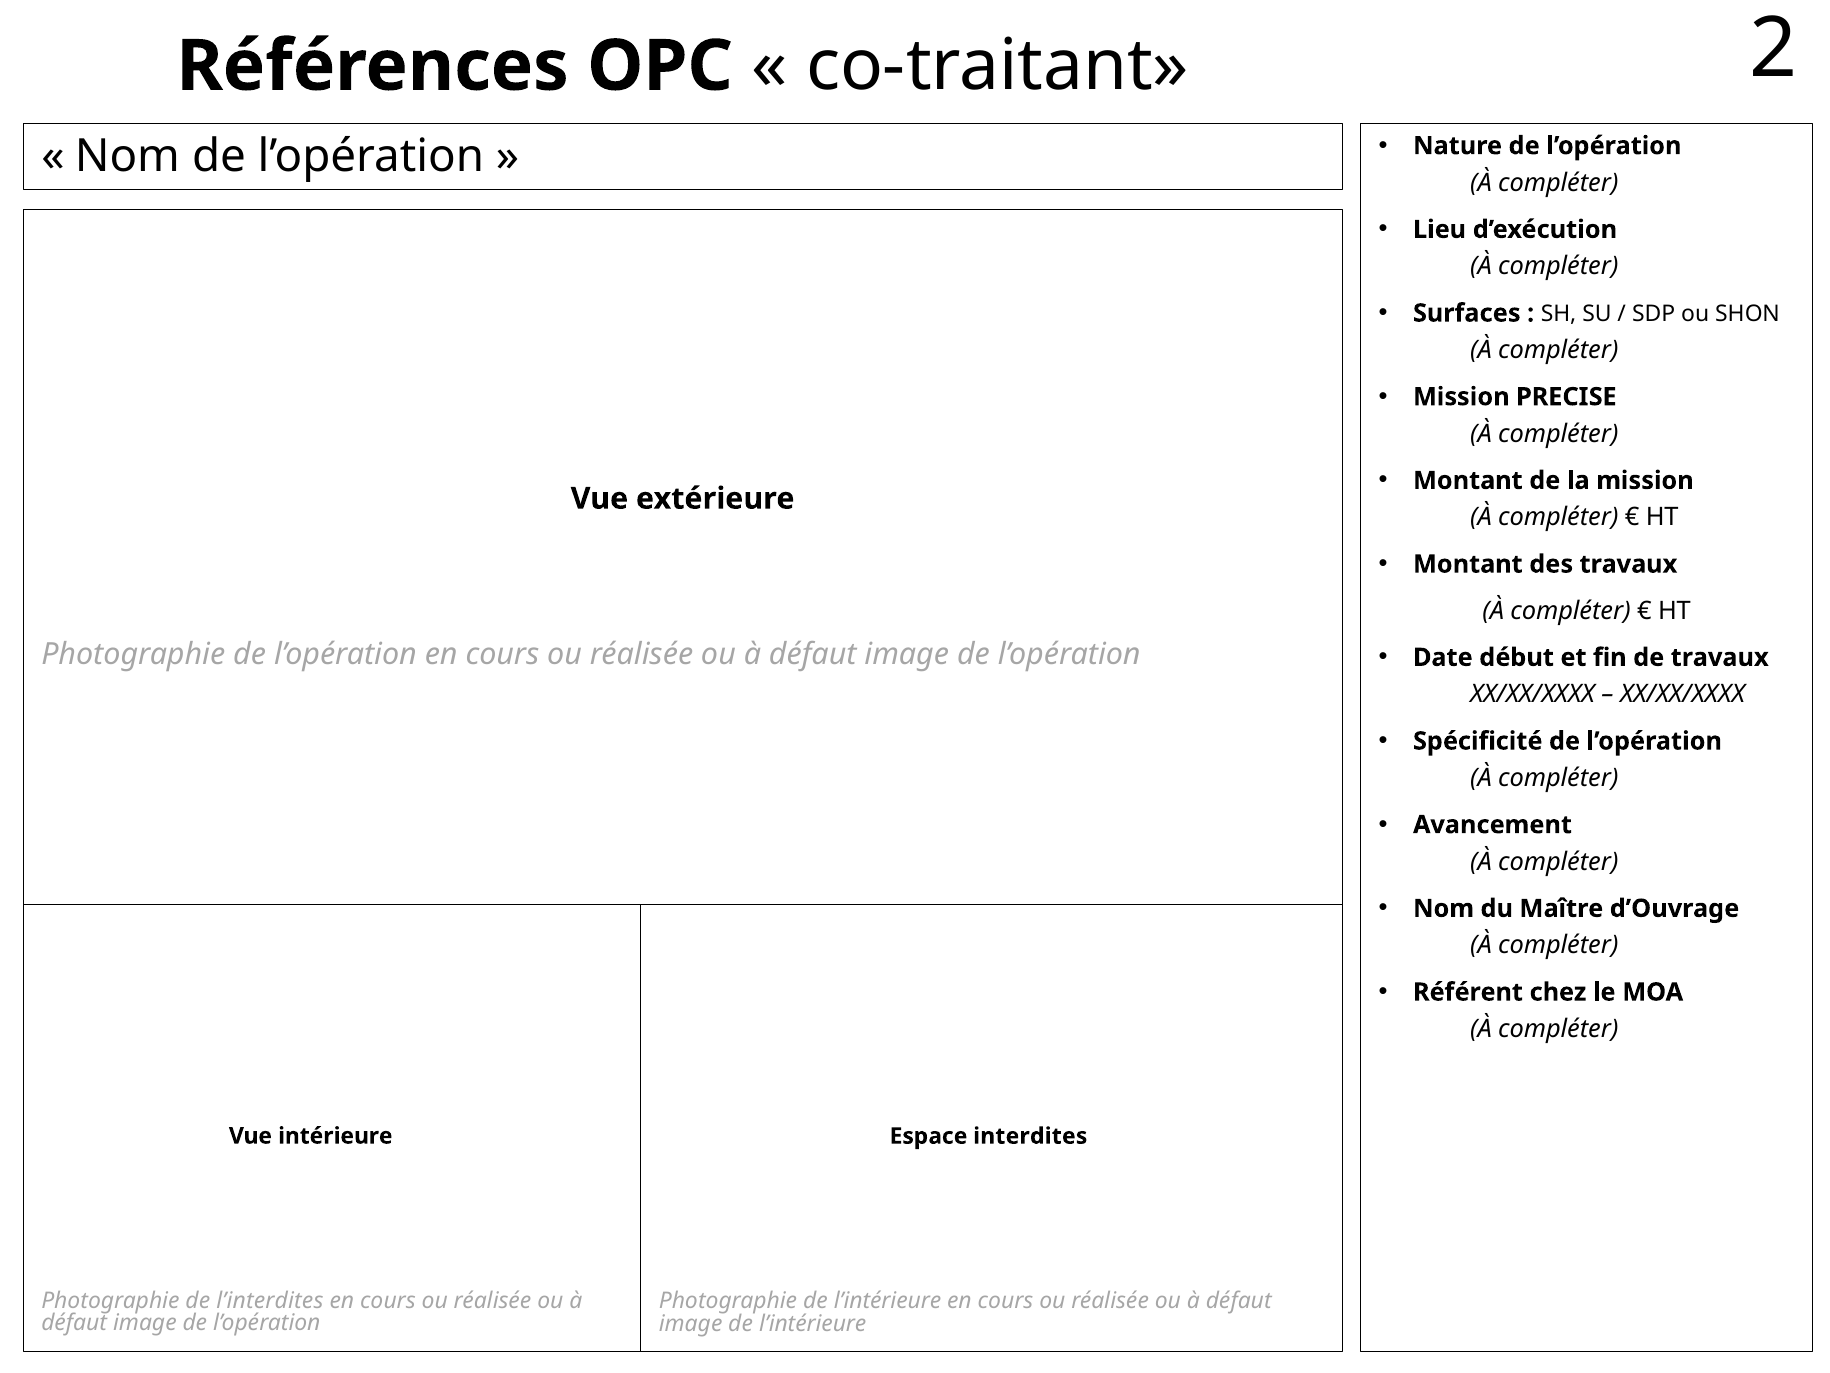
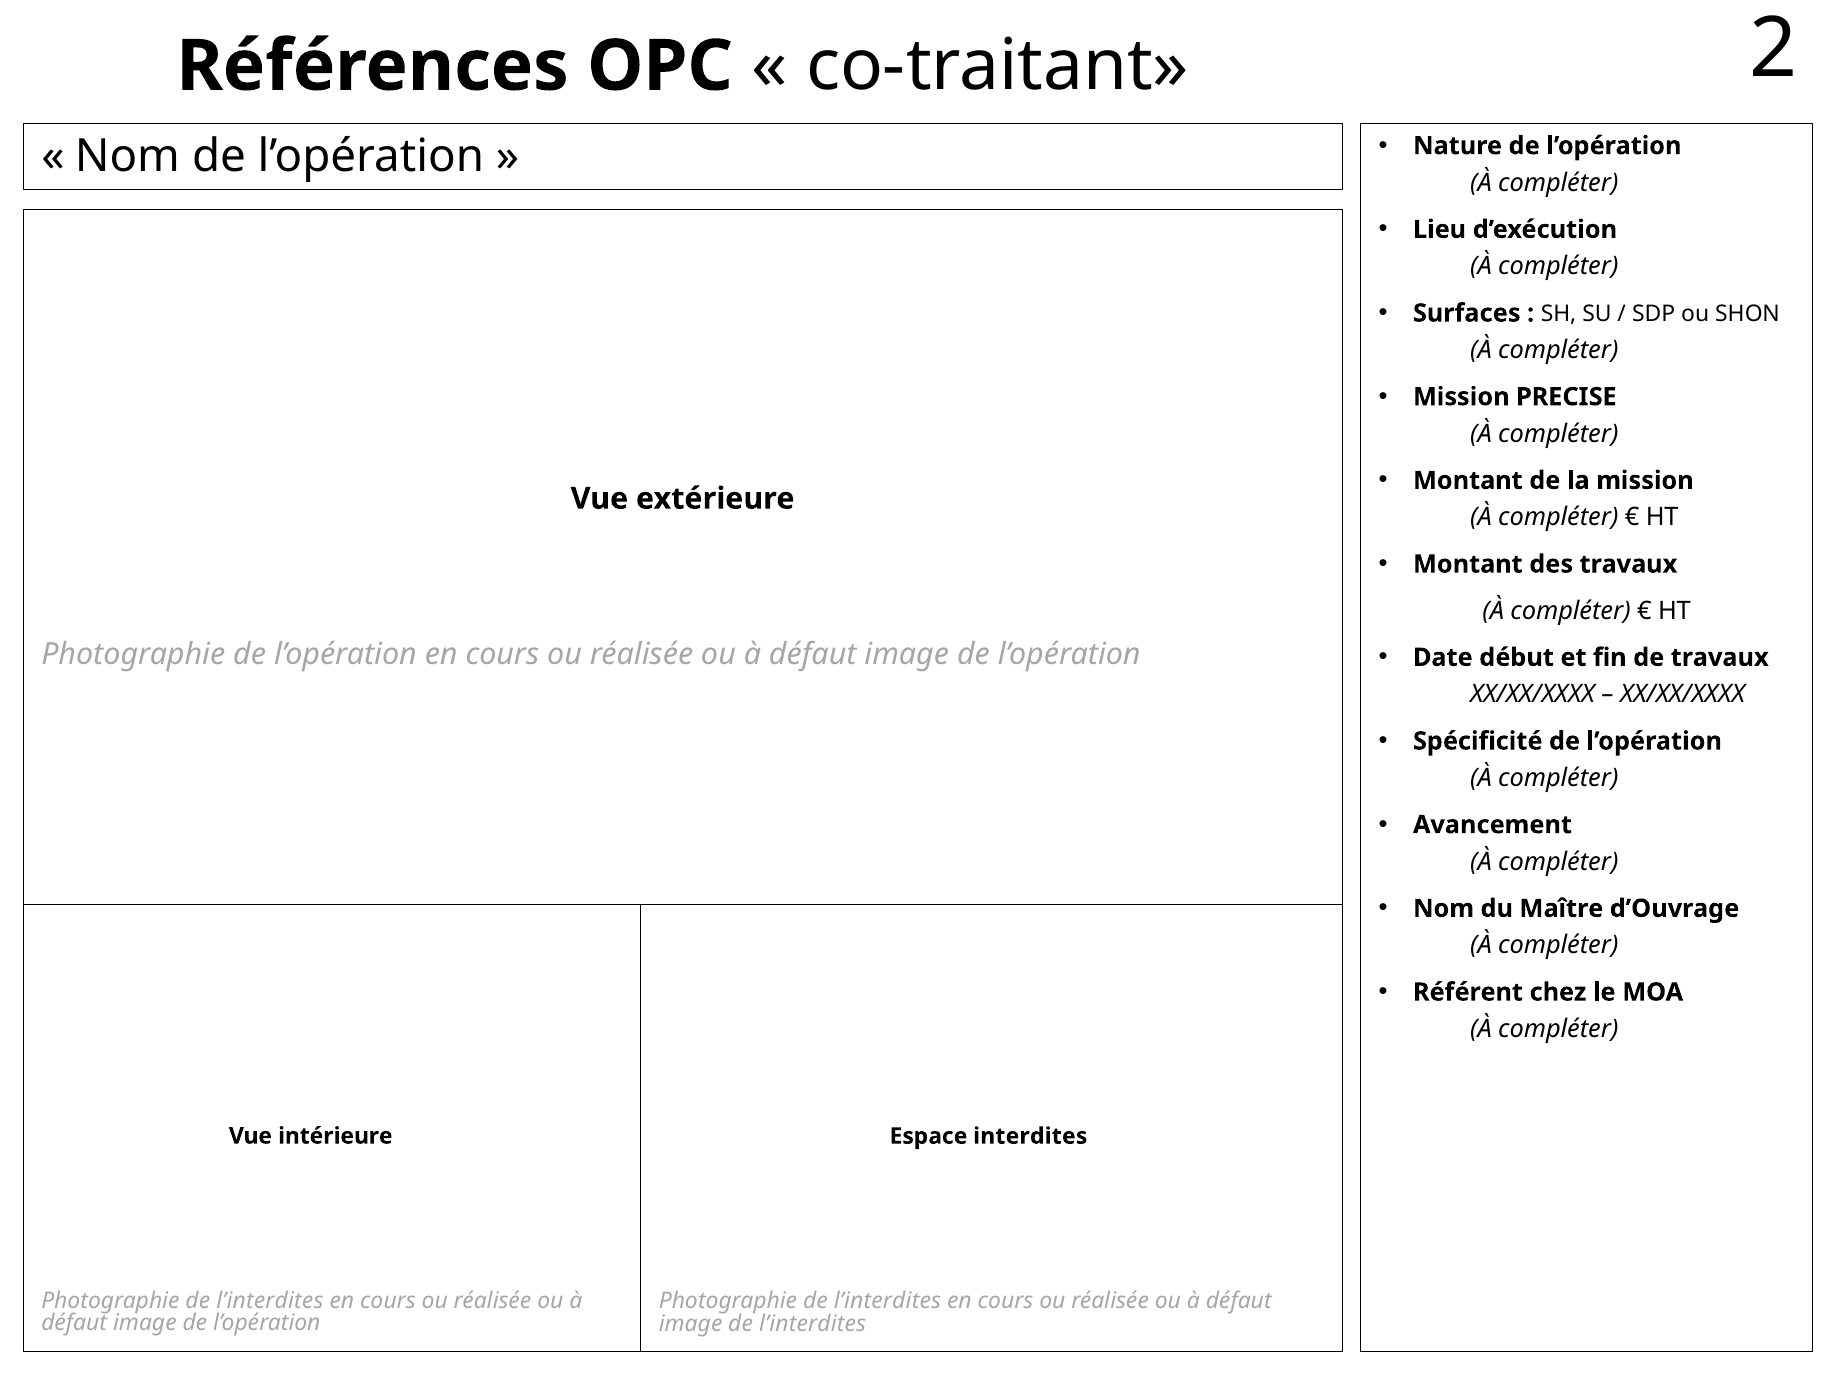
l’intérieure at (888, 1301): l’intérieure -> l’interdites
image de l’intérieure: l’intérieure -> l’interdites
